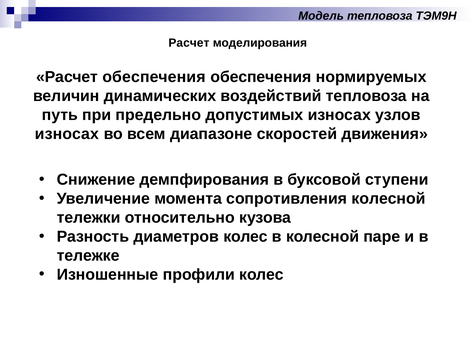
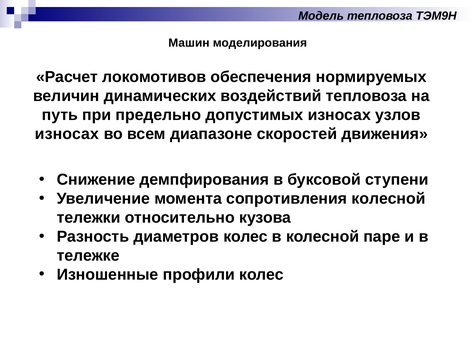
Расчет at (189, 43): Расчет -> Машин
Расчет обеспечения: обеспечения -> локомотивов
